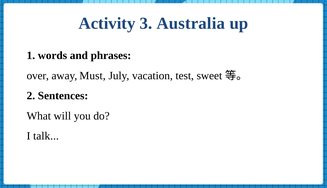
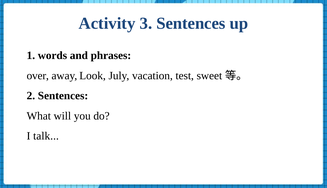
3 Australia: Australia -> Sentences
Must: Must -> Look
